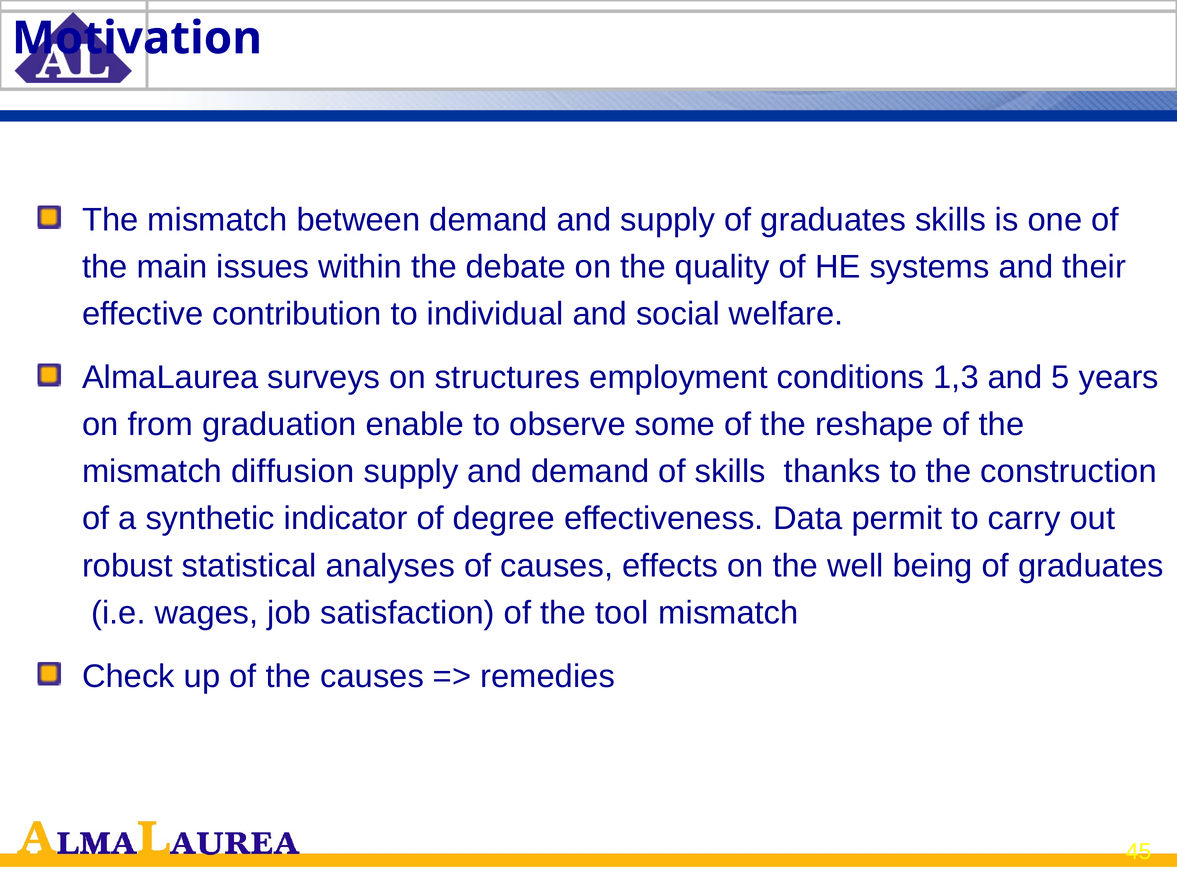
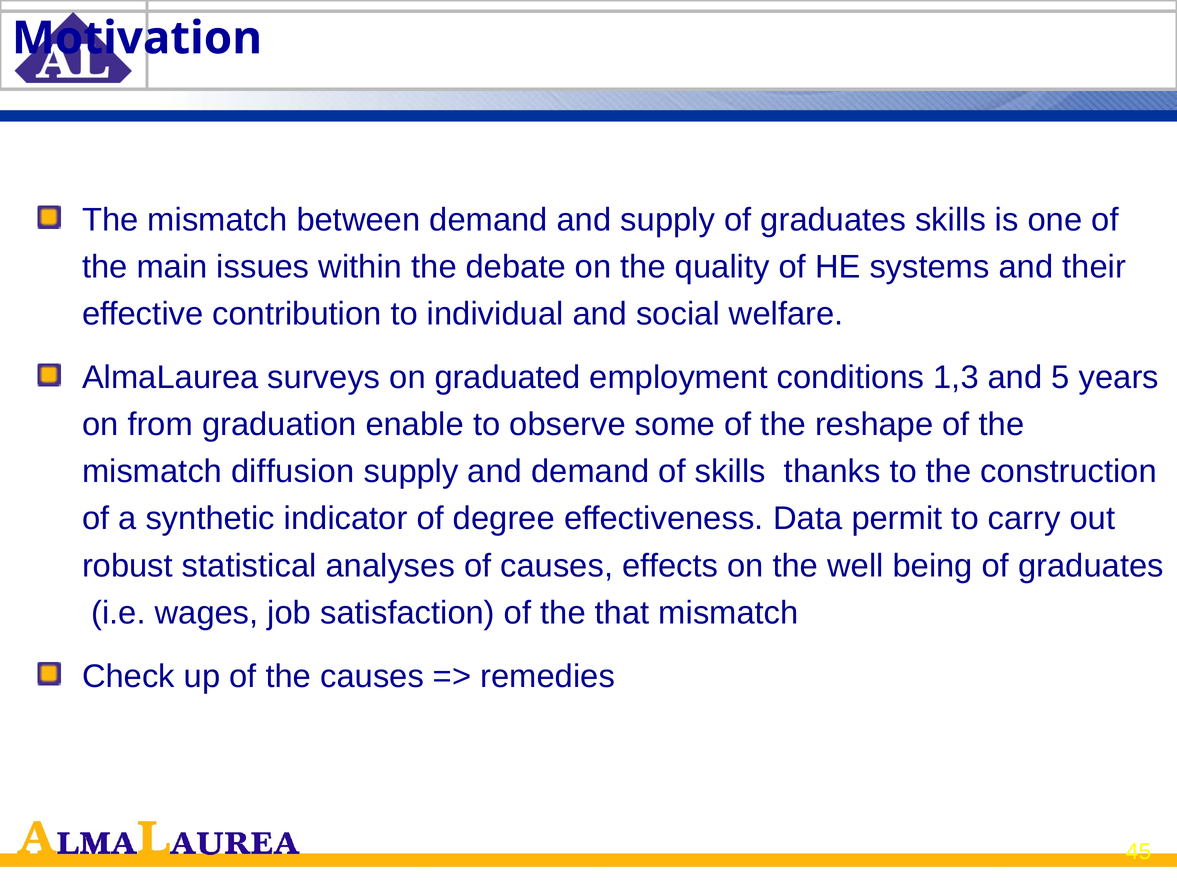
structures: structures -> graduated
tool: tool -> that
